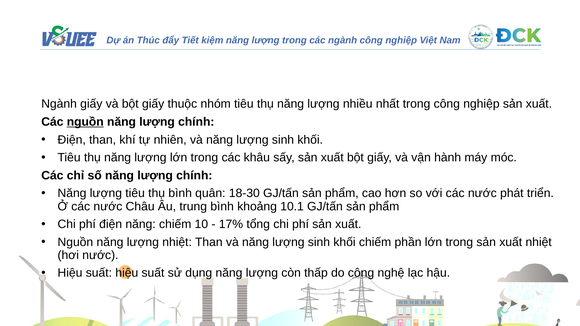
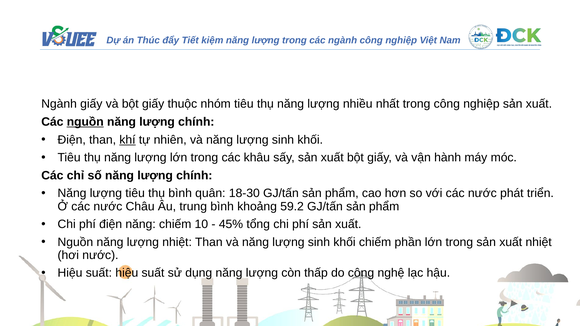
khí underline: none -> present
10.1: 10.1 -> 59.2
17%: 17% -> 45%
